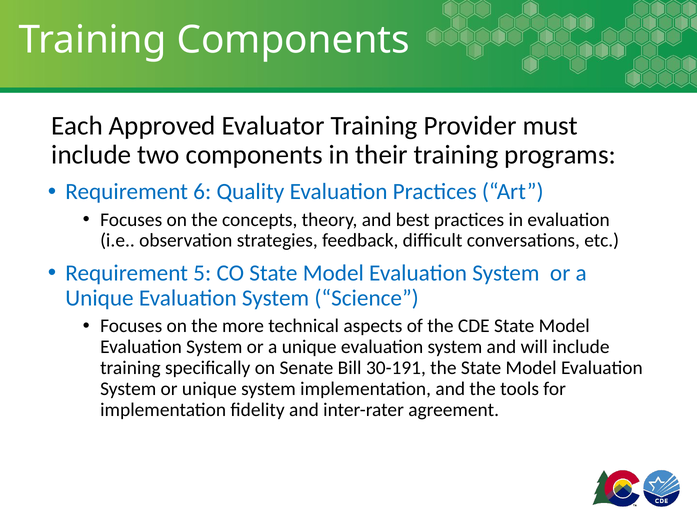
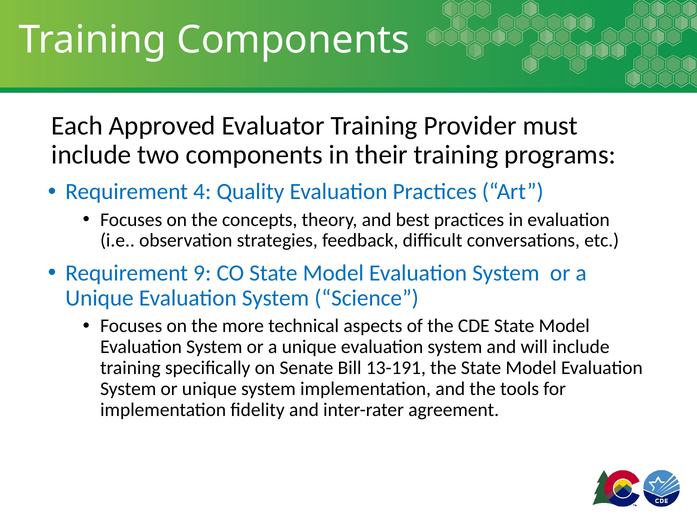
6: 6 -> 4
5: 5 -> 9
30-191: 30-191 -> 13-191
